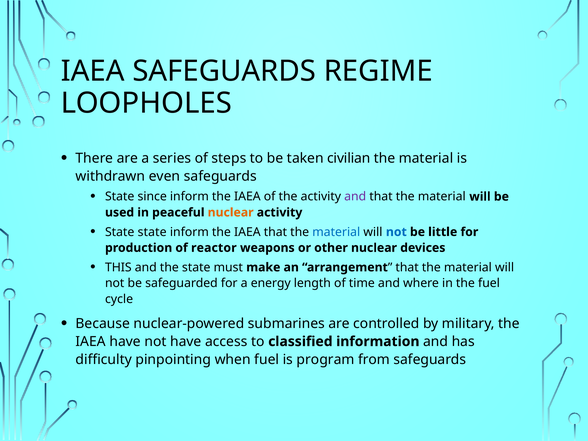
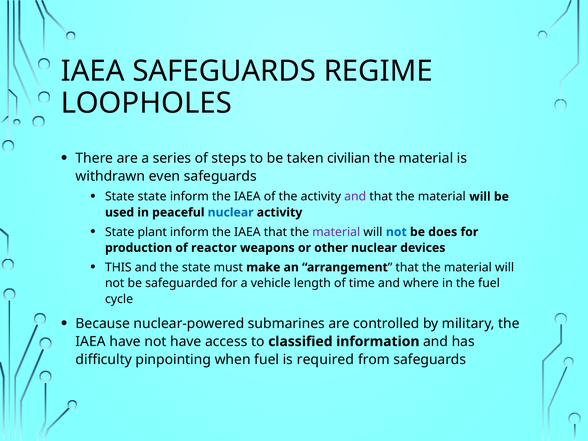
State since: since -> state
nuclear at (231, 212) colour: orange -> blue
State state: state -> plant
material at (336, 232) colour: blue -> purple
little: little -> does
energy: energy -> vehicle
program: program -> required
